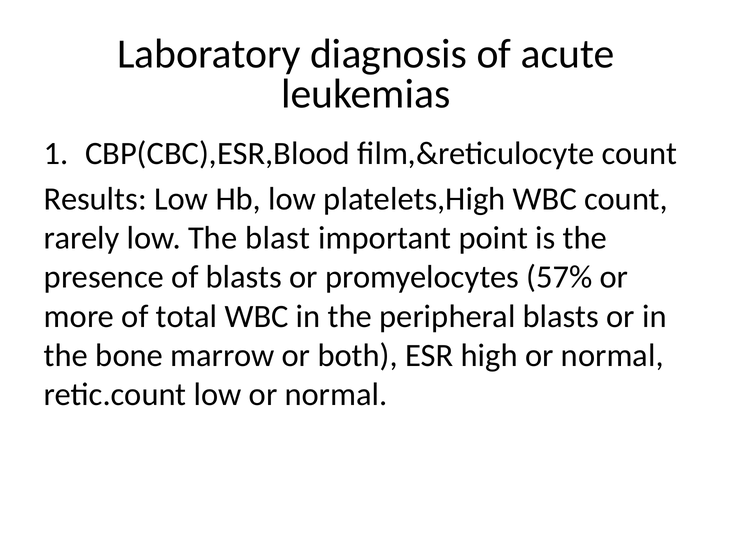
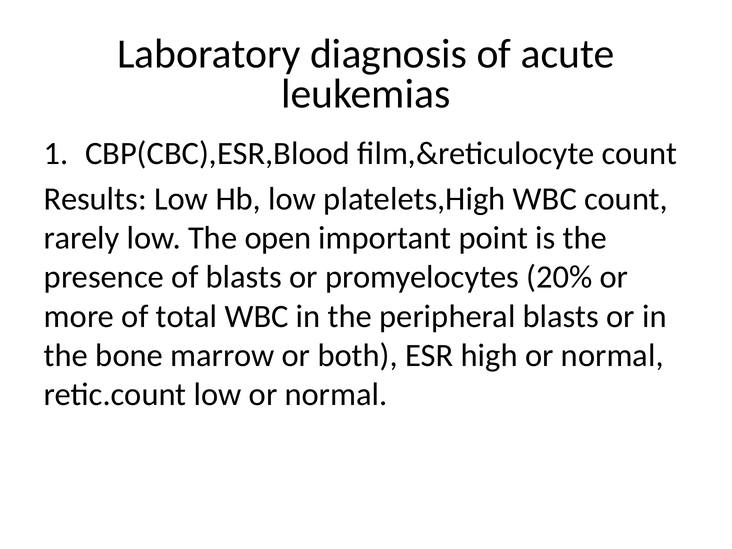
blast: blast -> open
57%: 57% -> 20%
